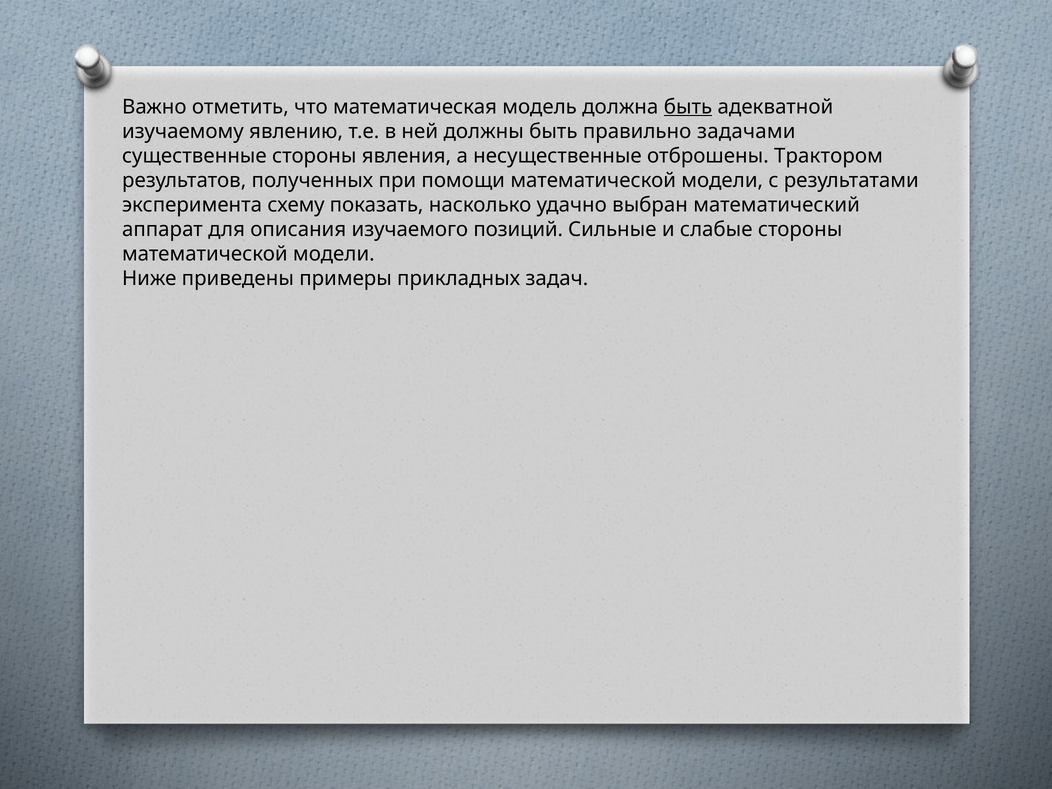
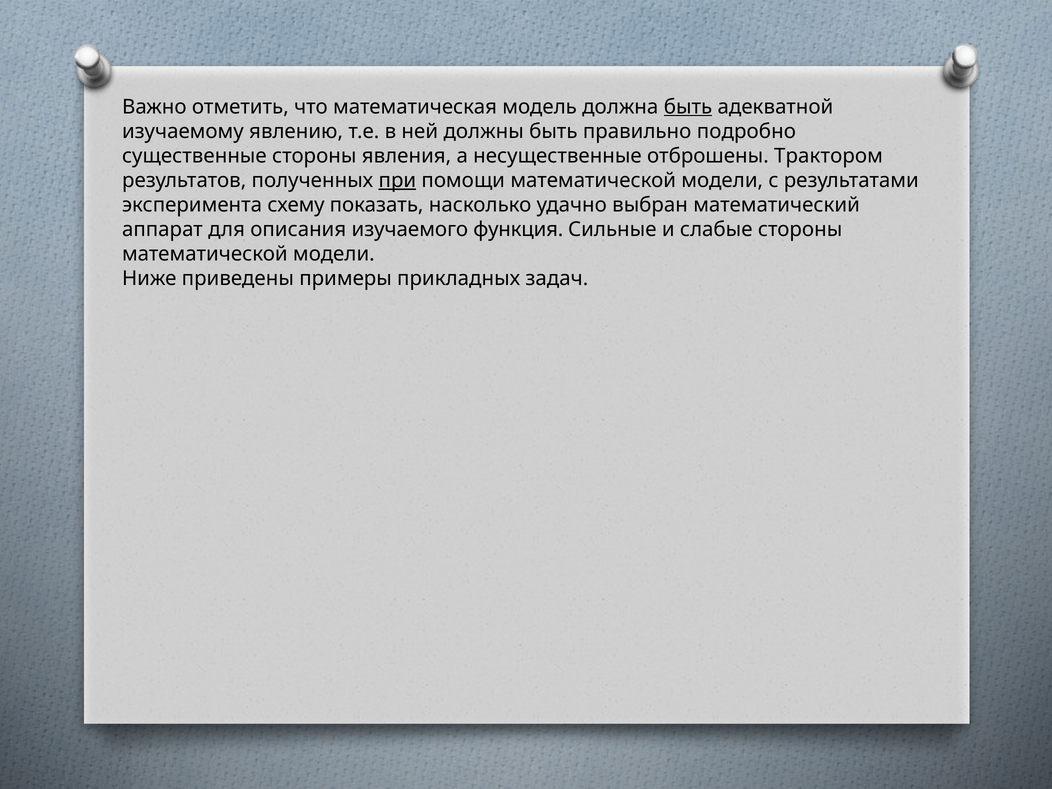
задачами: задачами -> подробно
при underline: none -> present
позиций: позиций -> функция
